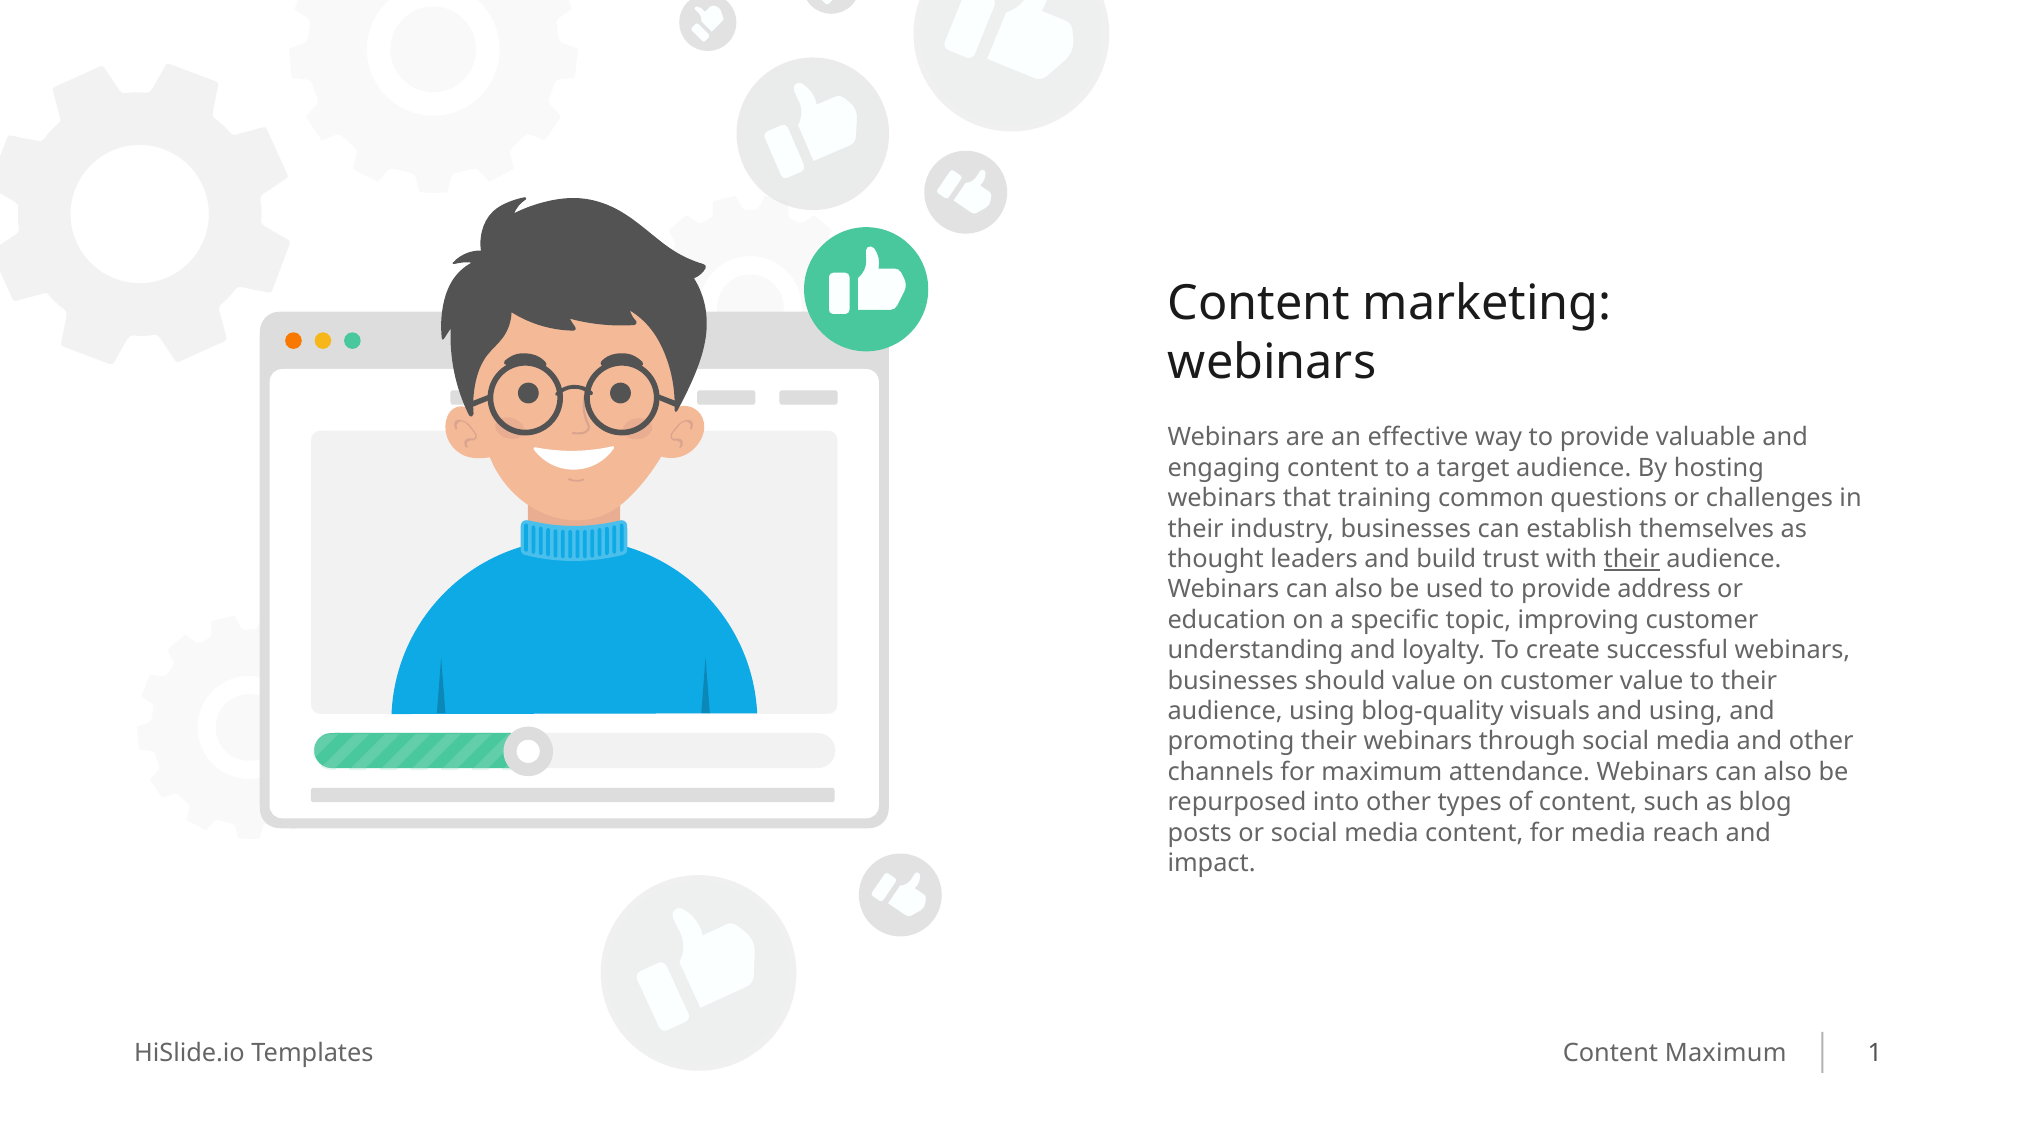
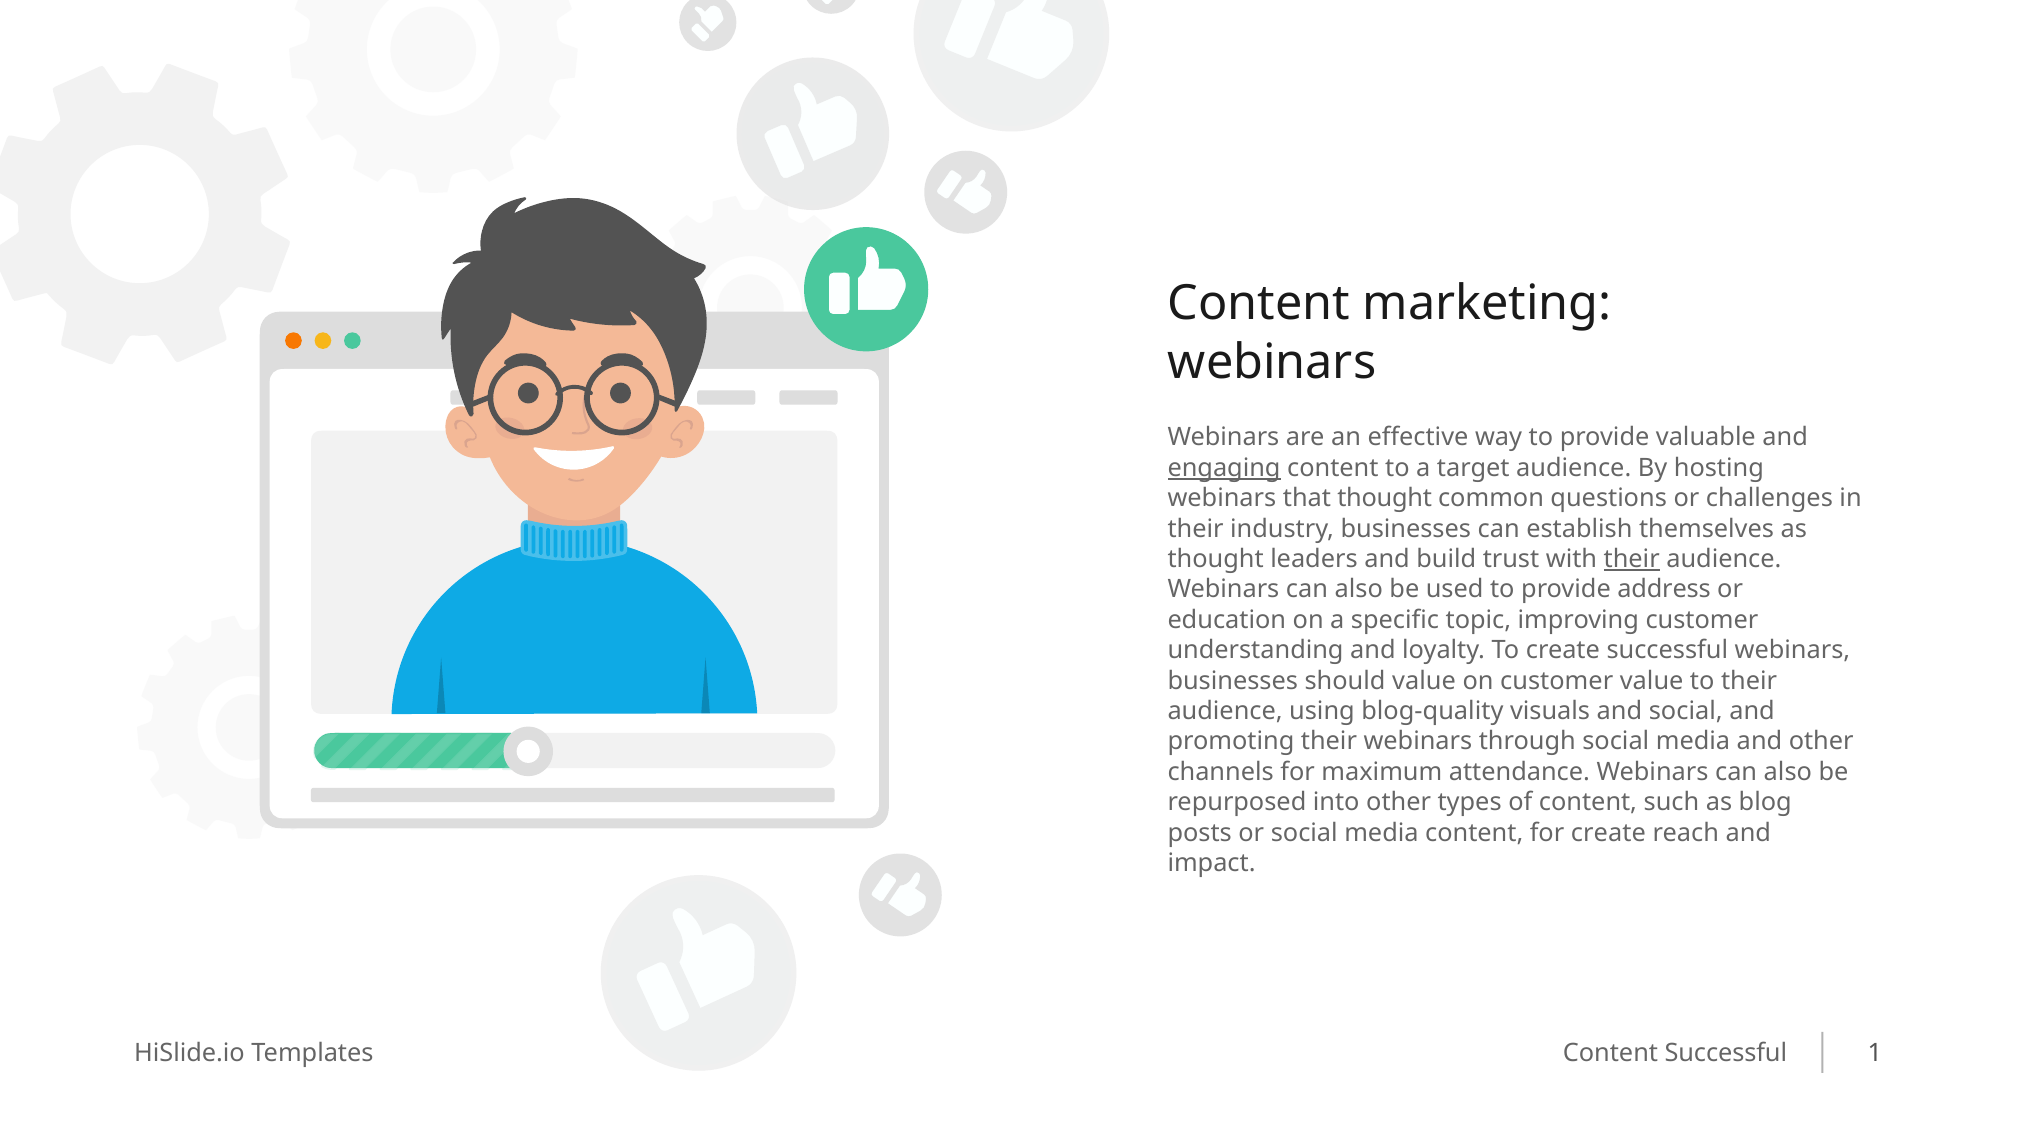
engaging underline: none -> present
that training: training -> thought
and using: using -> social
for media: media -> create
Content Maximum: Maximum -> Successful
